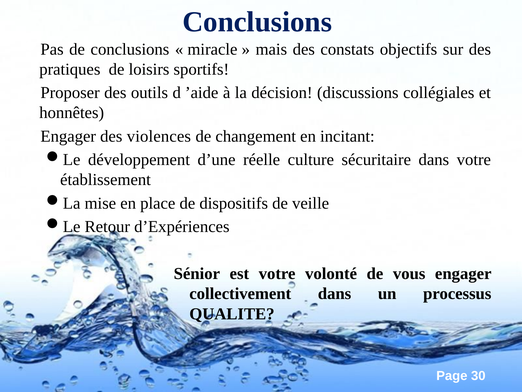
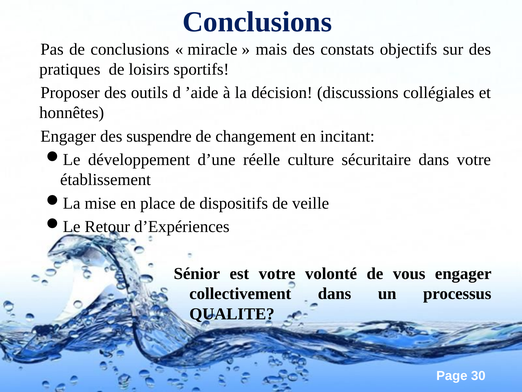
violences: violences -> suspendre
